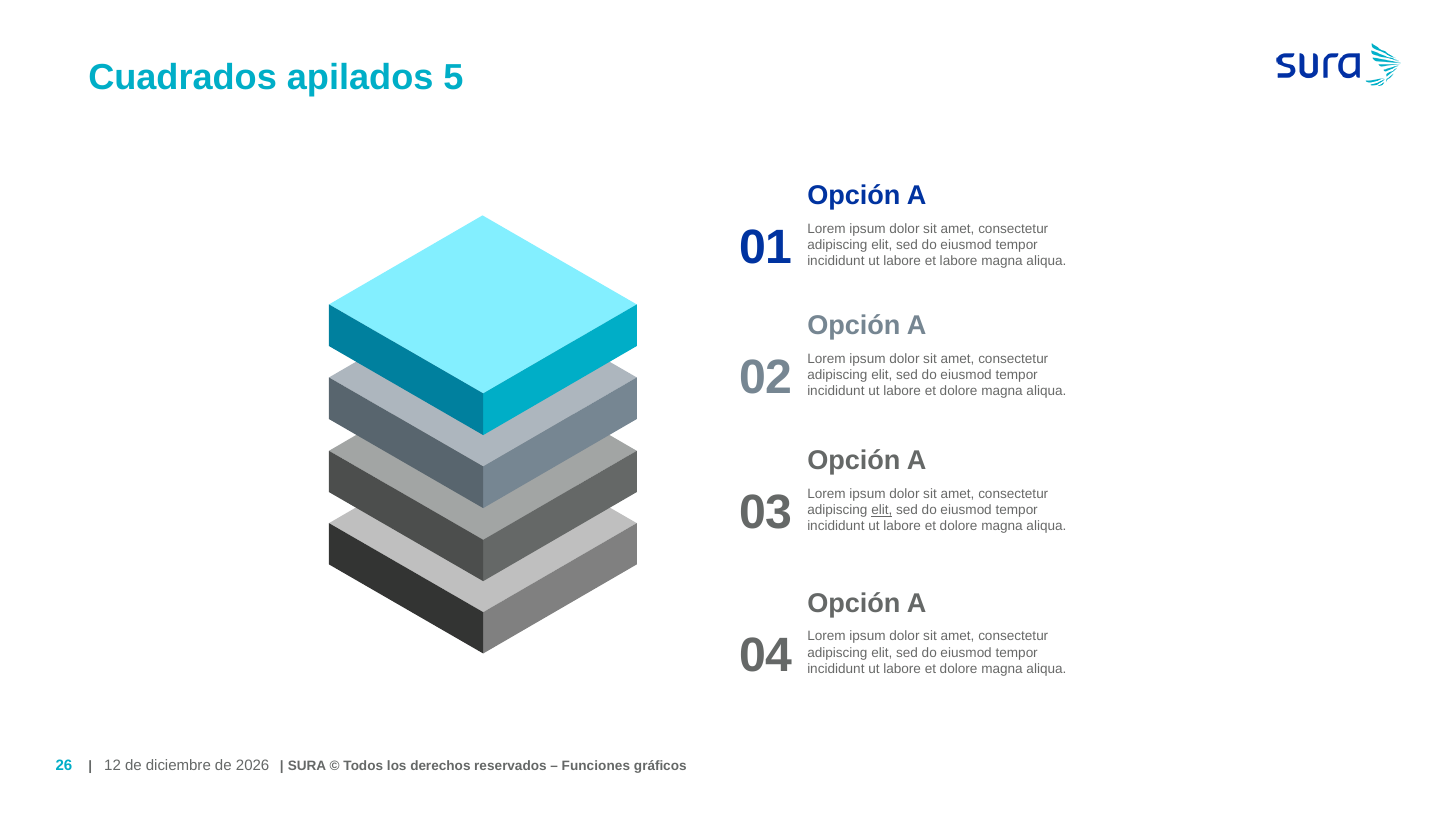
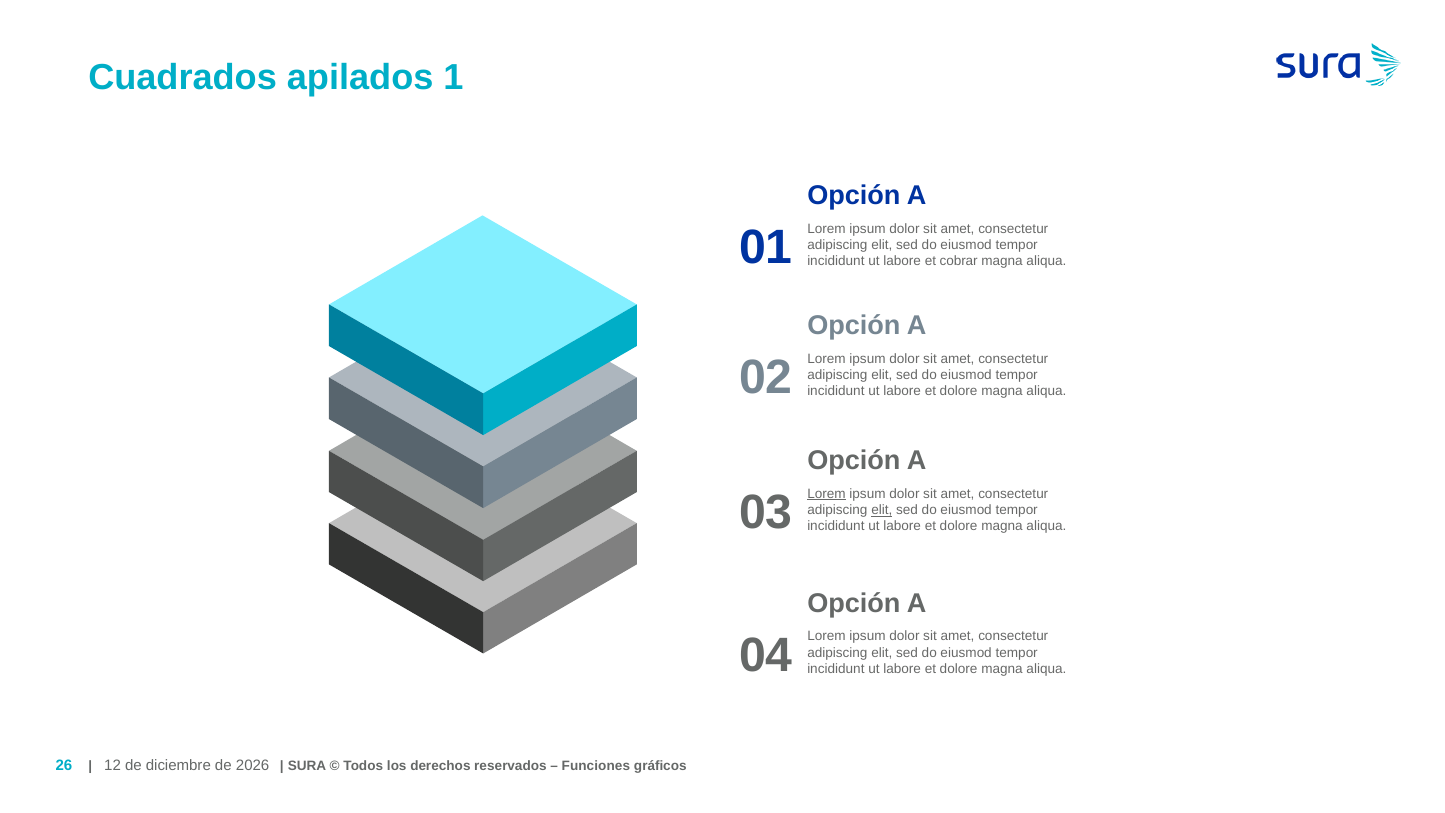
5: 5 -> 1
et labore: labore -> cobrar
Lorem at (827, 494) underline: none -> present
